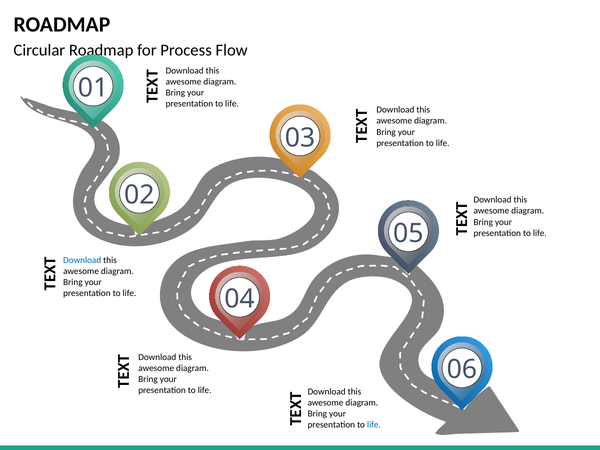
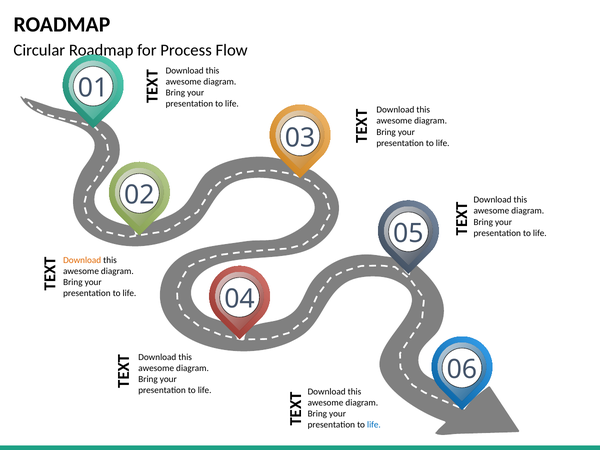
Download at (82, 260) colour: blue -> orange
